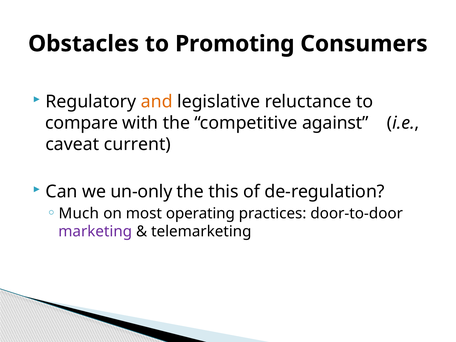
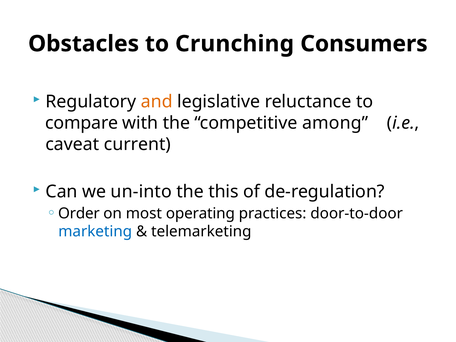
Promoting: Promoting -> Crunching
against: against -> among
un-only: un-only -> un-into
Much: Much -> Order
marketing colour: purple -> blue
